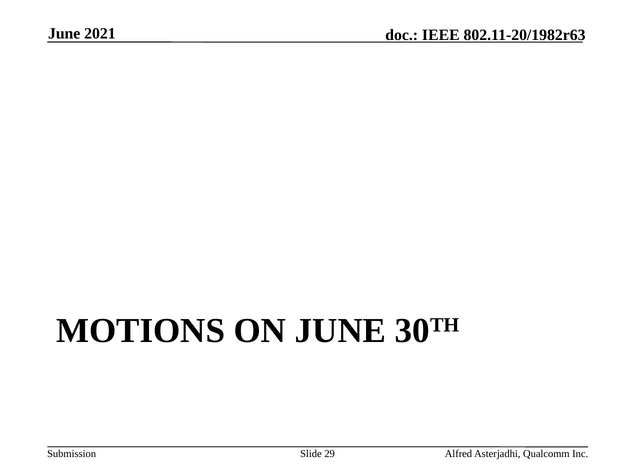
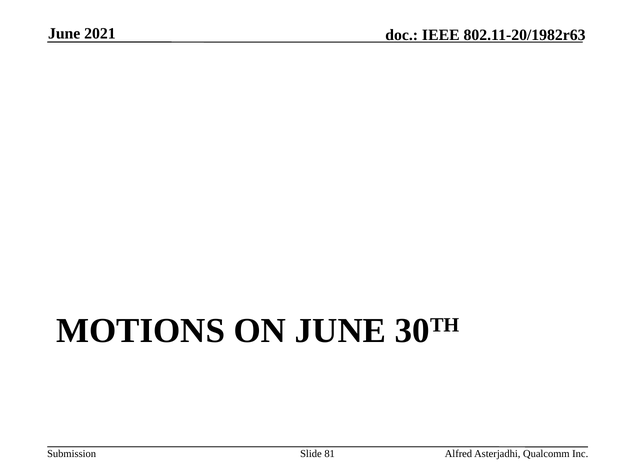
29: 29 -> 81
